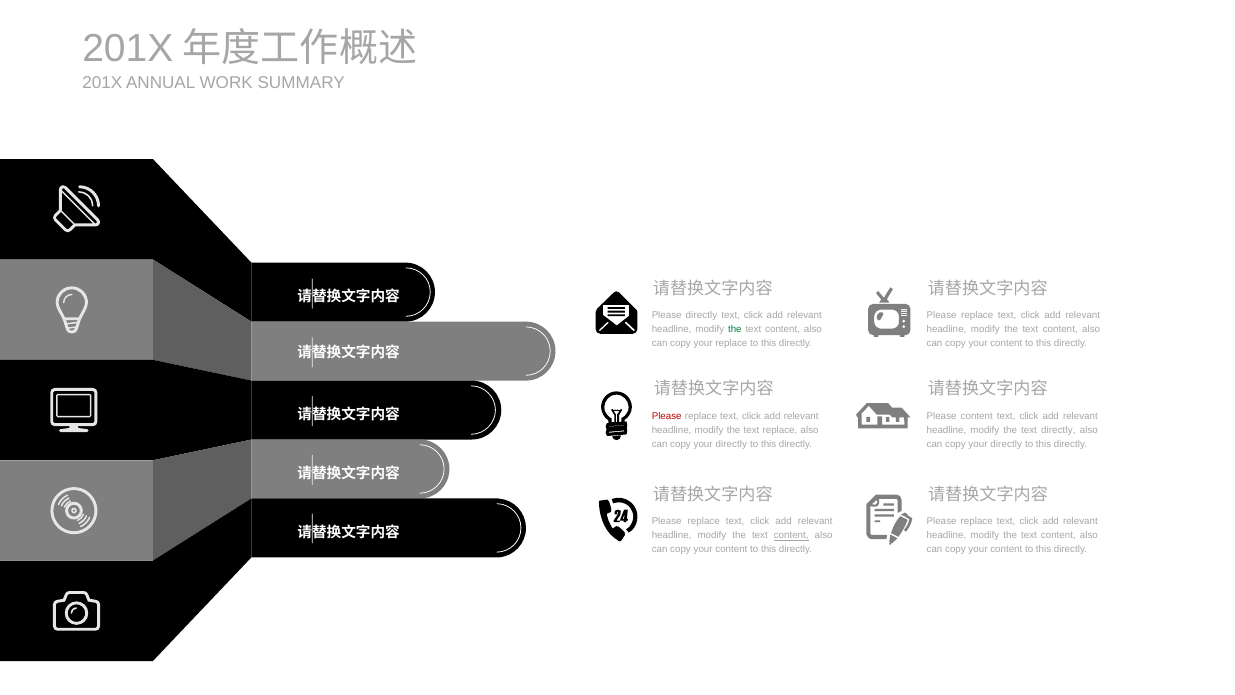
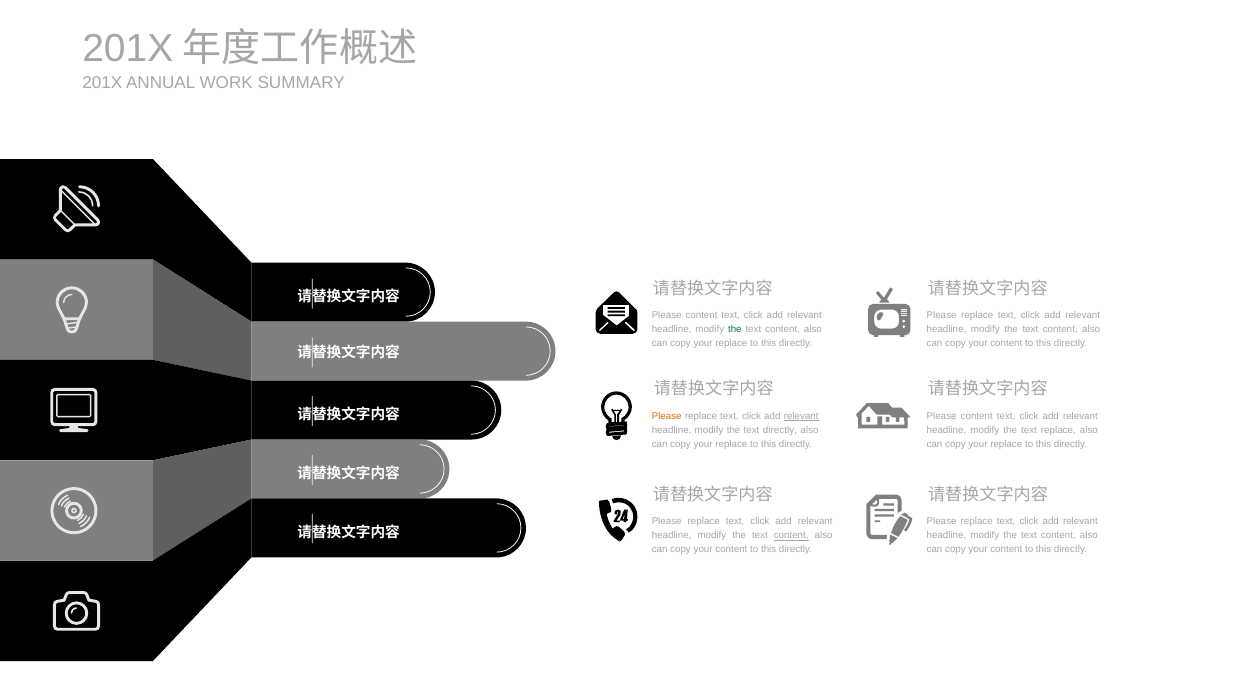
directly at (702, 315): directly -> content
Please at (667, 416) colour: red -> orange
relevant at (801, 416) underline: none -> present
text replace: replace -> directly
text directly: directly -> replace
directly at (731, 444): directly -> replace
directly at (1006, 444): directly -> replace
